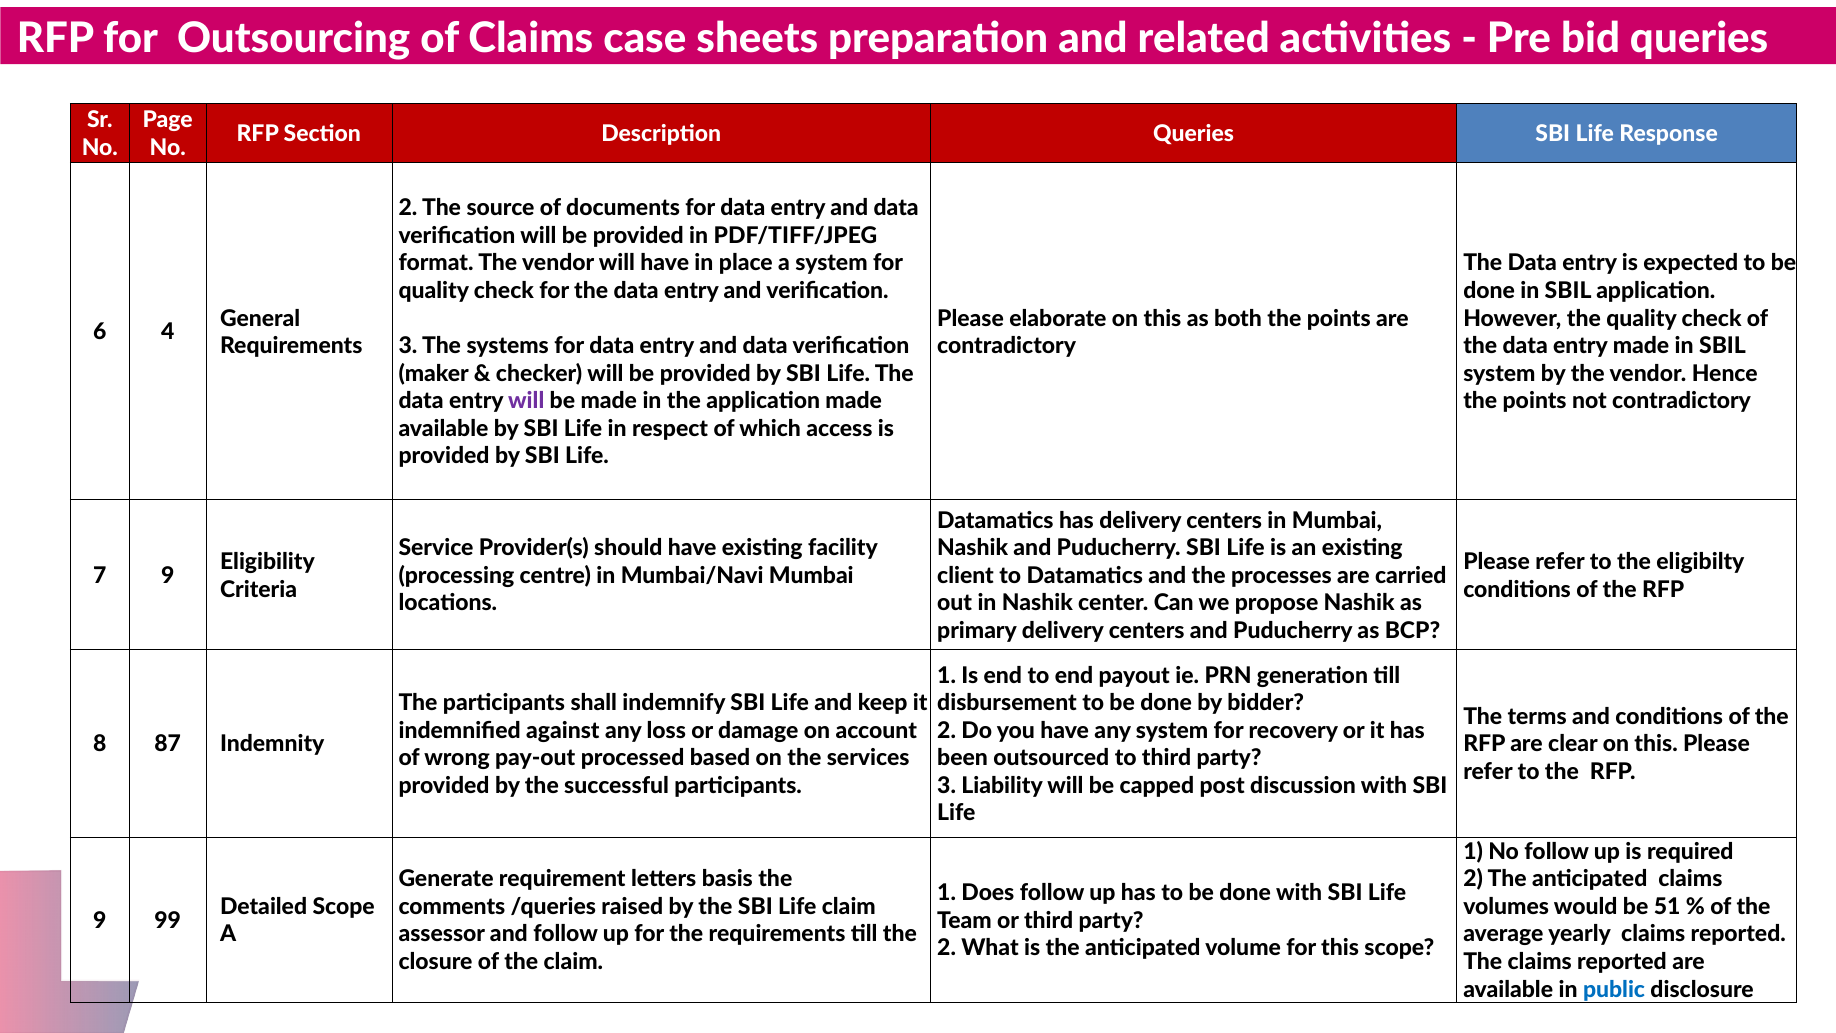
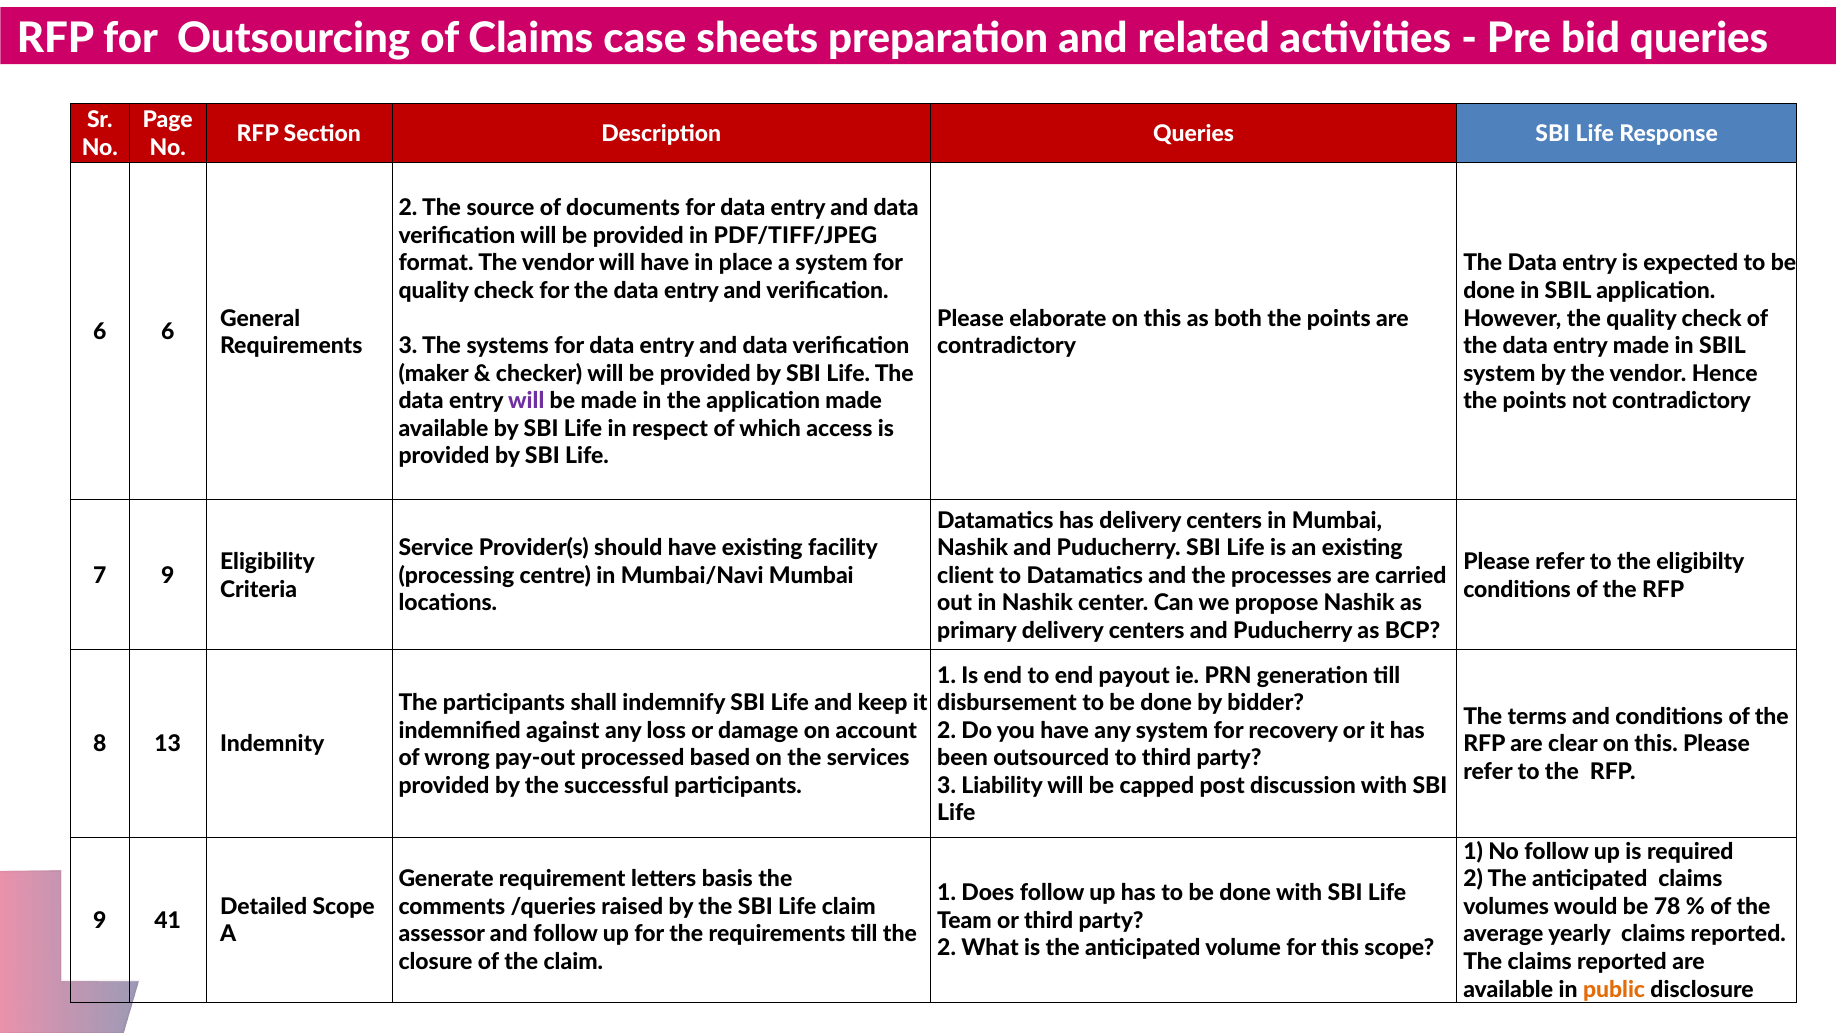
6 4: 4 -> 6
87: 87 -> 13
51: 51 -> 78
99: 99 -> 41
public colour: blue -> orange
